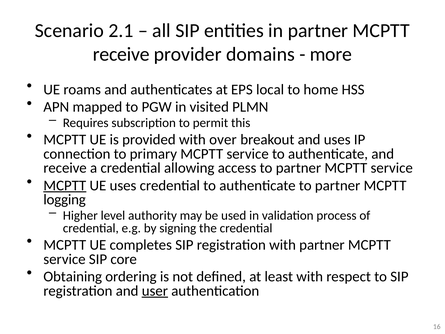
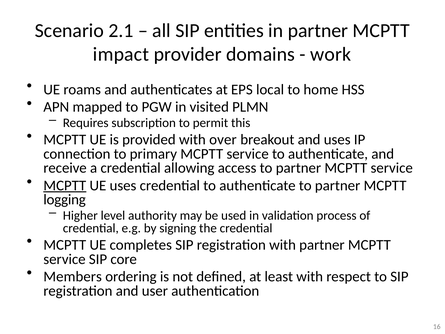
receive at (121, 54): receive -> impact
more: more -> work
Obtaining: Obtaining -> Members
user underline: present -> none
